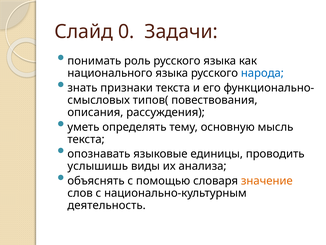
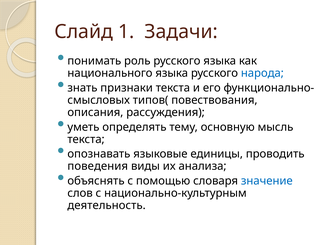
0: 0 -> 1
услышишь: услышишь -> поведения
значение colour: orange -> blue
